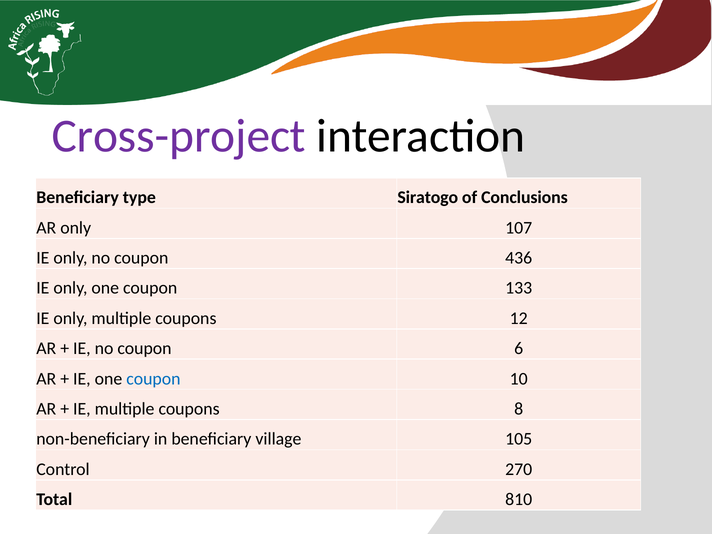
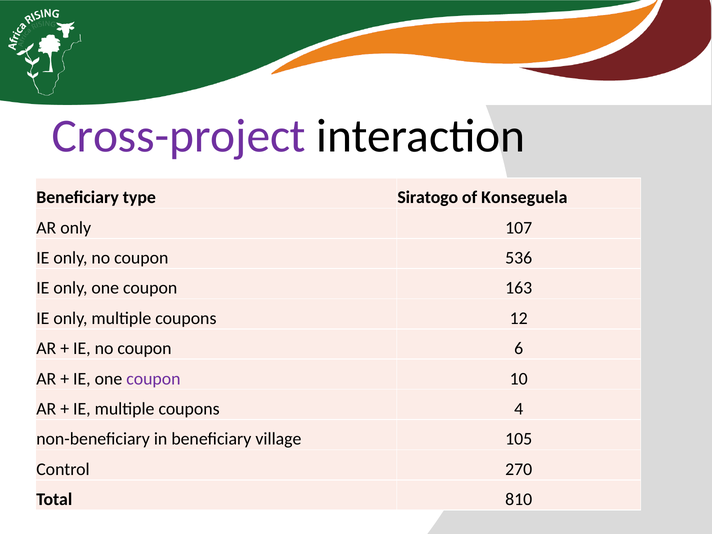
Conclusions: Conclusions -> Konseguela
436: 436 -> 536
133: 133 -> 163
coupon at (153, 379) colour: blue -> purple
8: 8 -> 4
